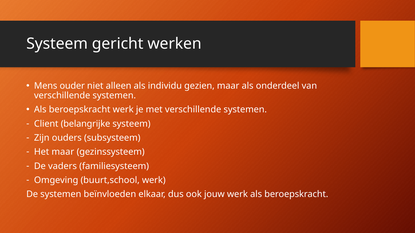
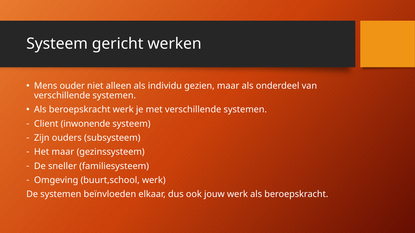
belangrijke: belangrijke -> inwonende
vaders: vaders -> sneller
